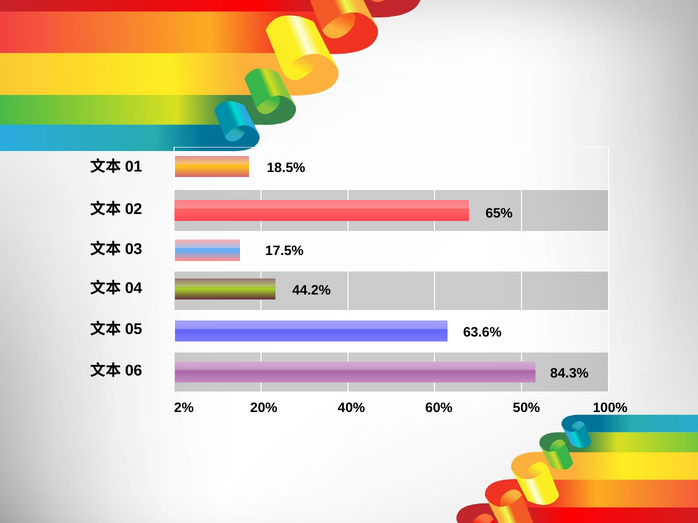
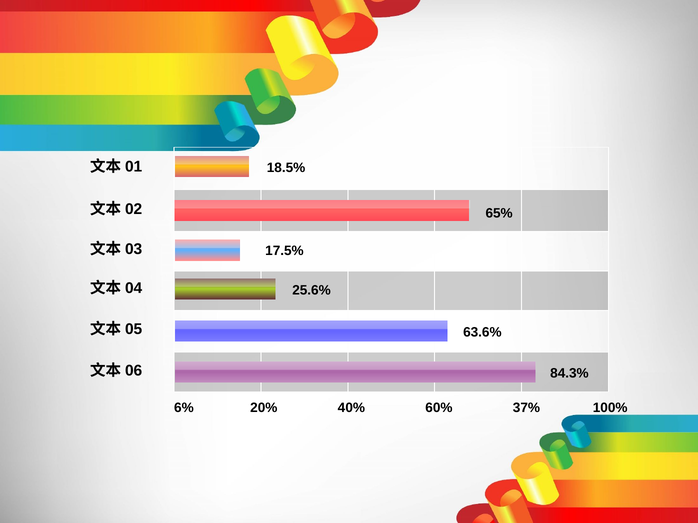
44.2%: 44.2% -> 25.6%
2%: 2% -> 6%
50%: 50% -> 37%
